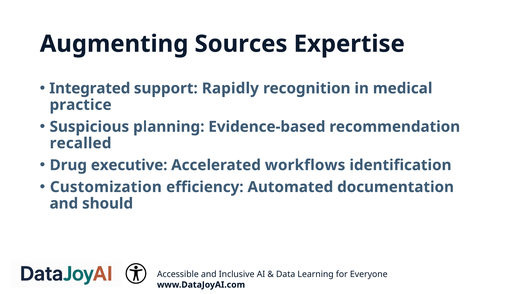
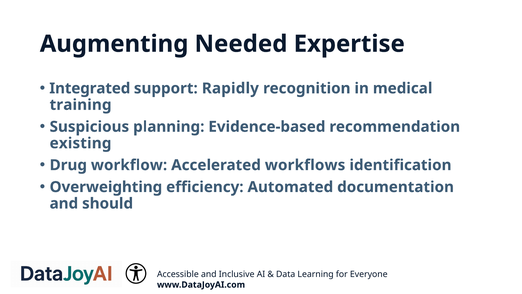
Sources: Sources -> Needed
practice: practice -> training
recalled: recalled -> existing
executive: executive -> workflow
Customization: Customization -> Overweighting
